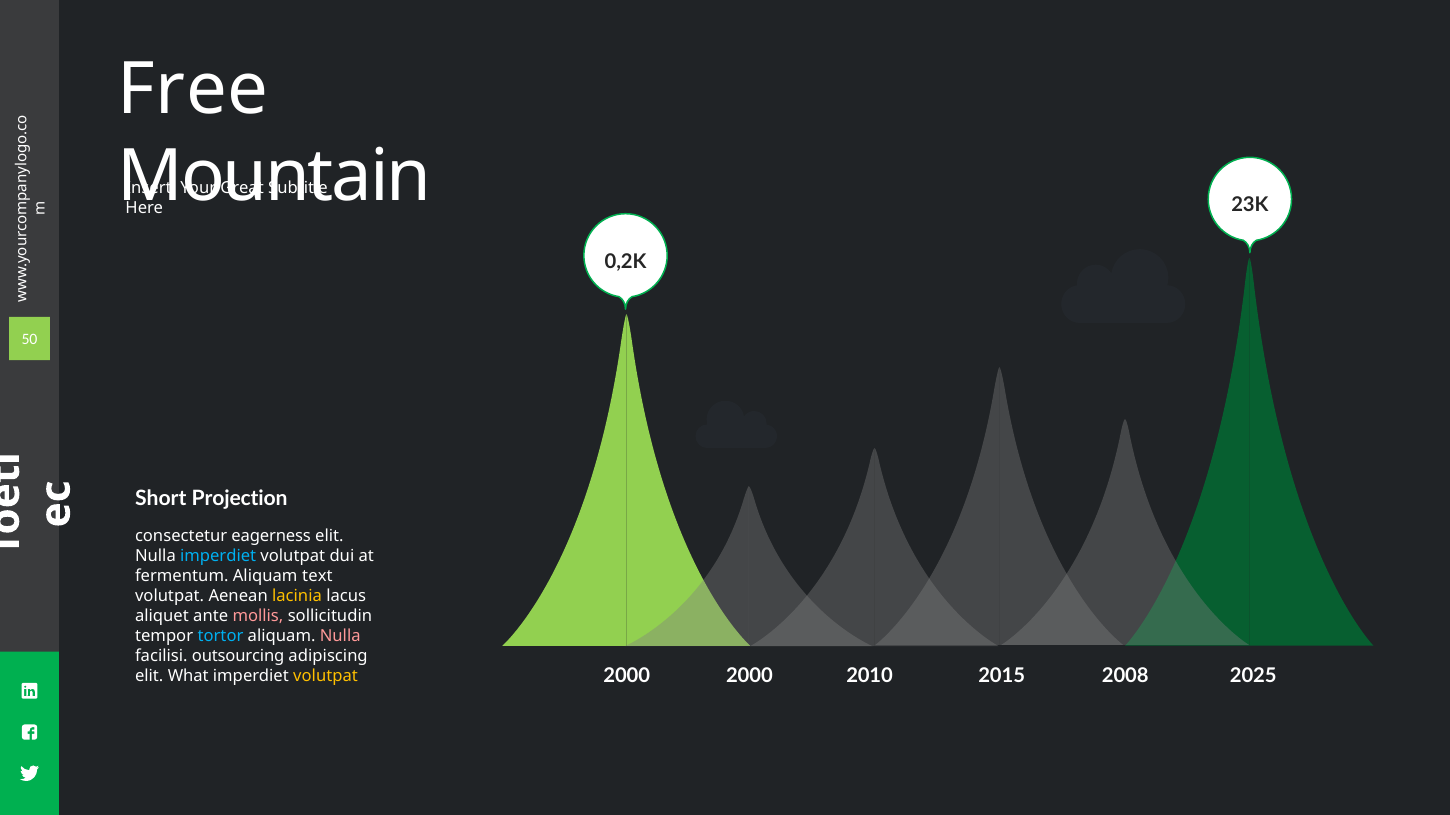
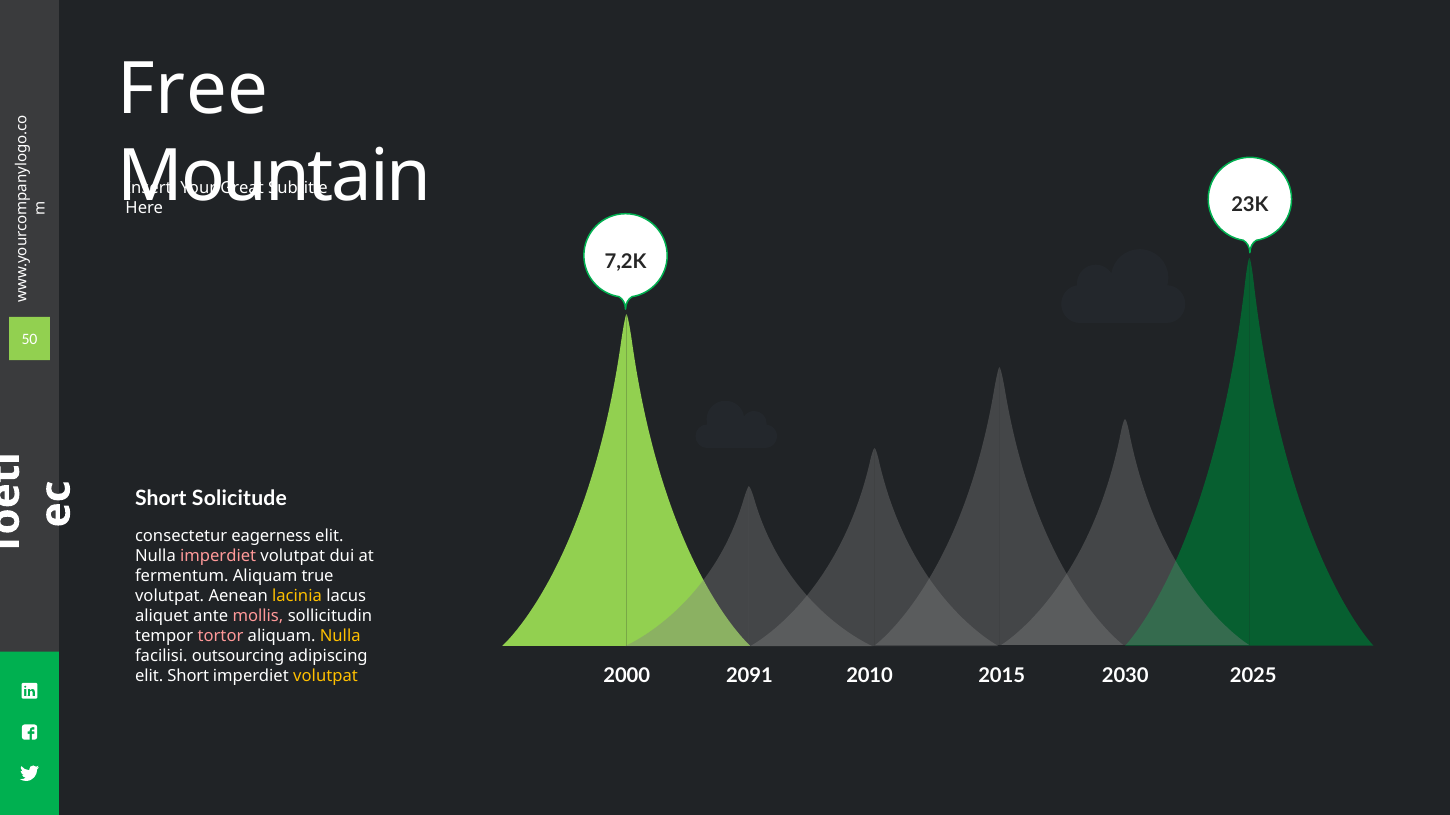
0,2K: 0,2K -> 7,2K
Projection: Projection -> Solicitude
imperdiet at (218, 557) colour: light blue -> pink
text: text -> true
tortor colour: light blue -> pink
Nulla at (340, 636) colour: pink -> yellow
2000 2000: 2000 -> 2091
2008: 2008 -> 2030
elit What: What -> Short
